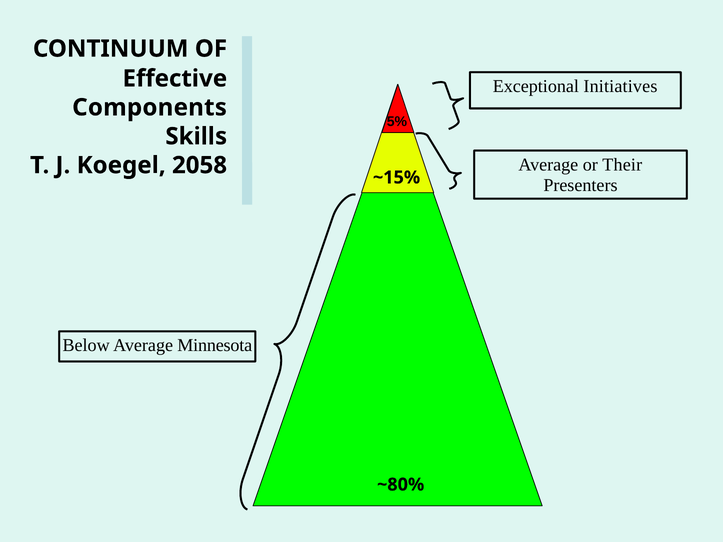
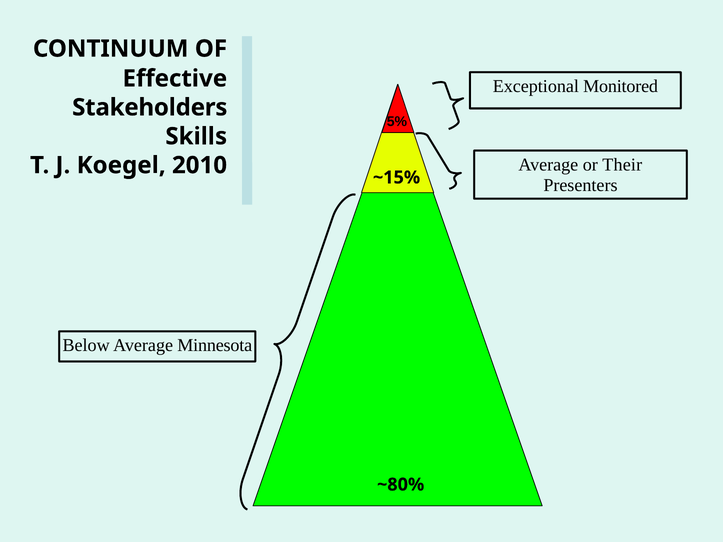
Initiatives: Initiatives -> Monitored
Components: Components -> Stakeholders
2058: 2058 -> 2010
